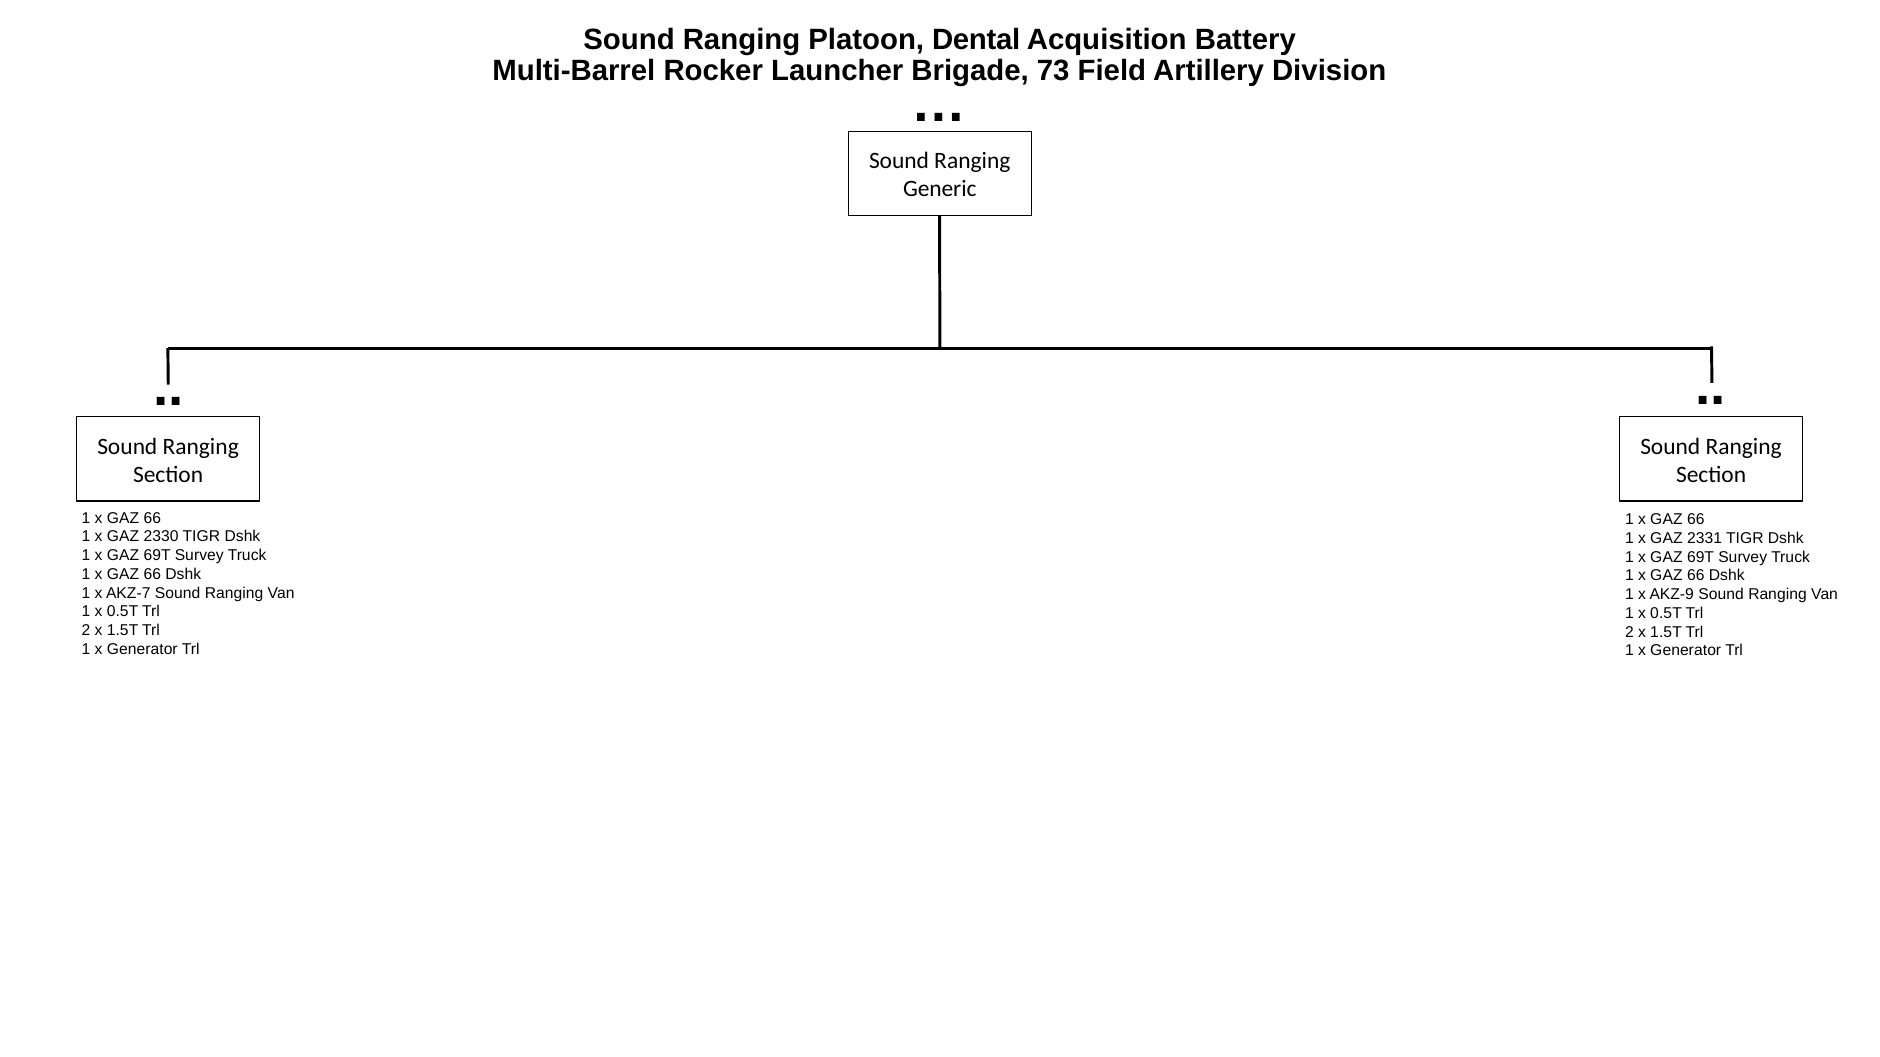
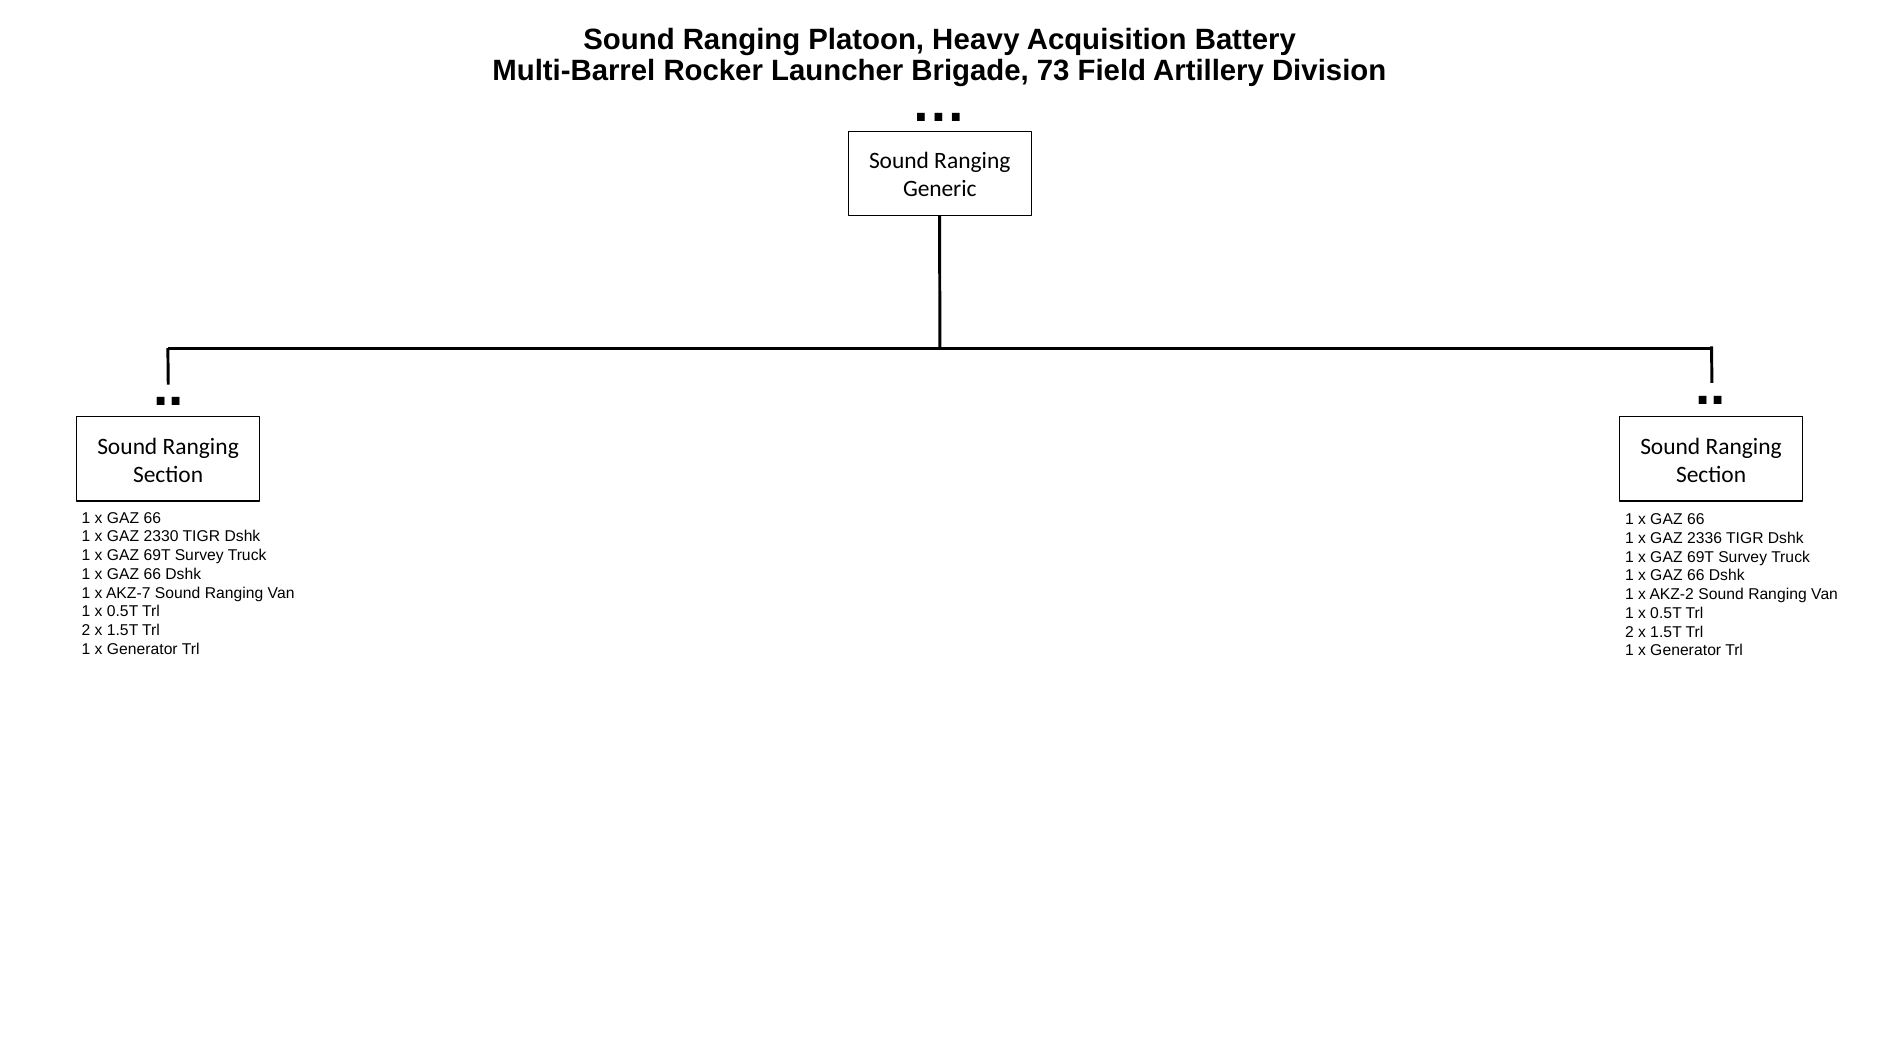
Dental: Dental -> Heavy
2331: 2331 -> 2336
AKZ-9: AKZ-9 -> AKZ-2
